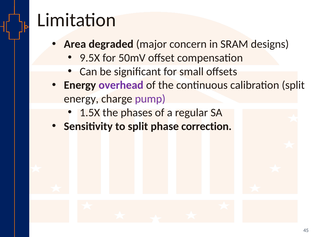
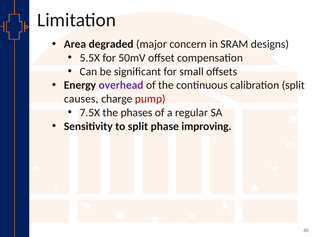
9.5X: 9.5X -> 5.5X
energy at (81, 99): energy -> causes
pump colour: purple -> red
1.5X: 1.5X -> 7.5X
correction: correction -> improving
